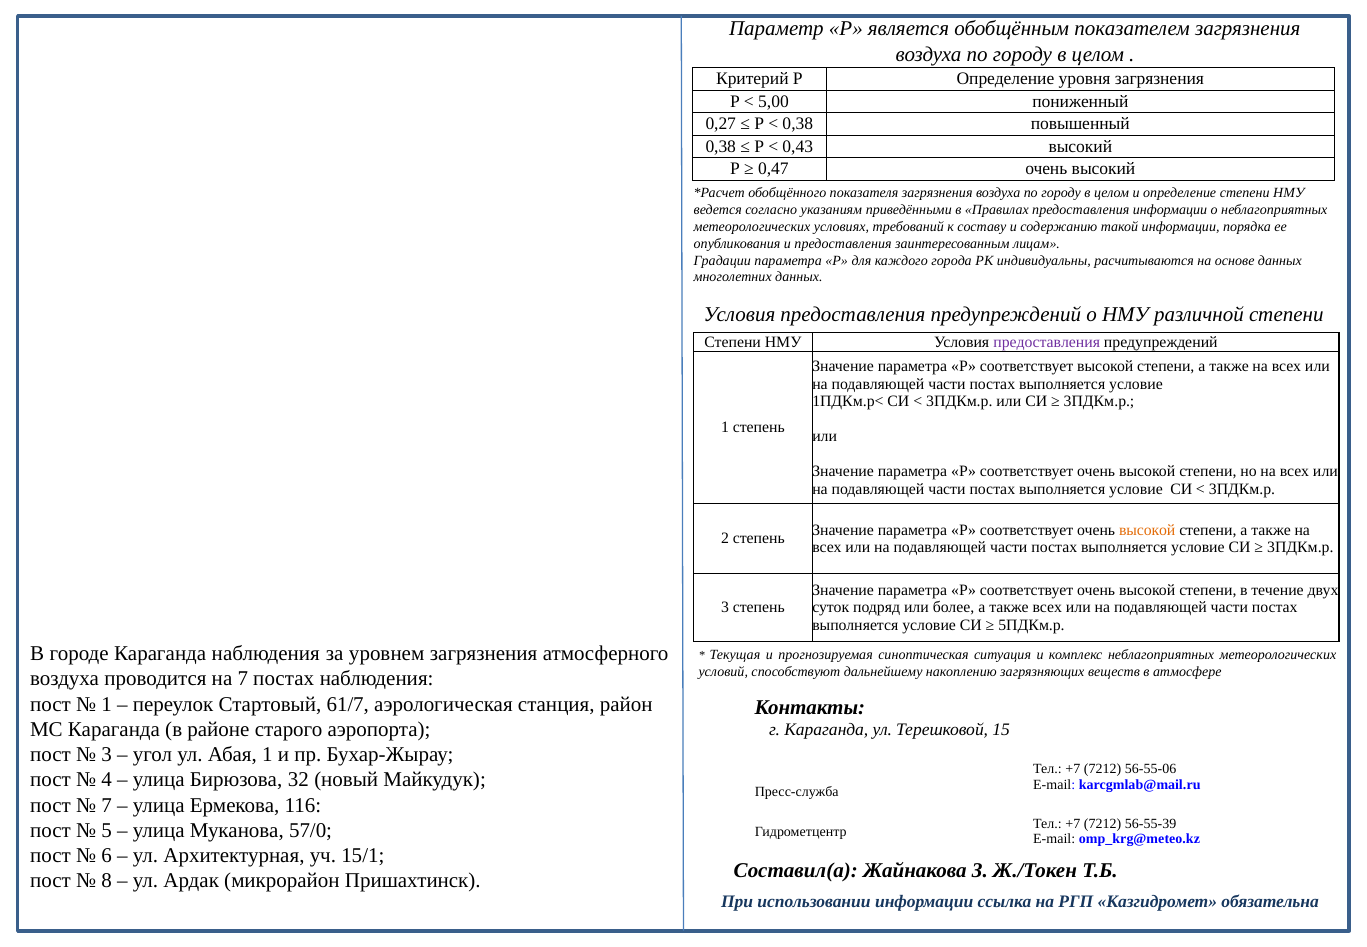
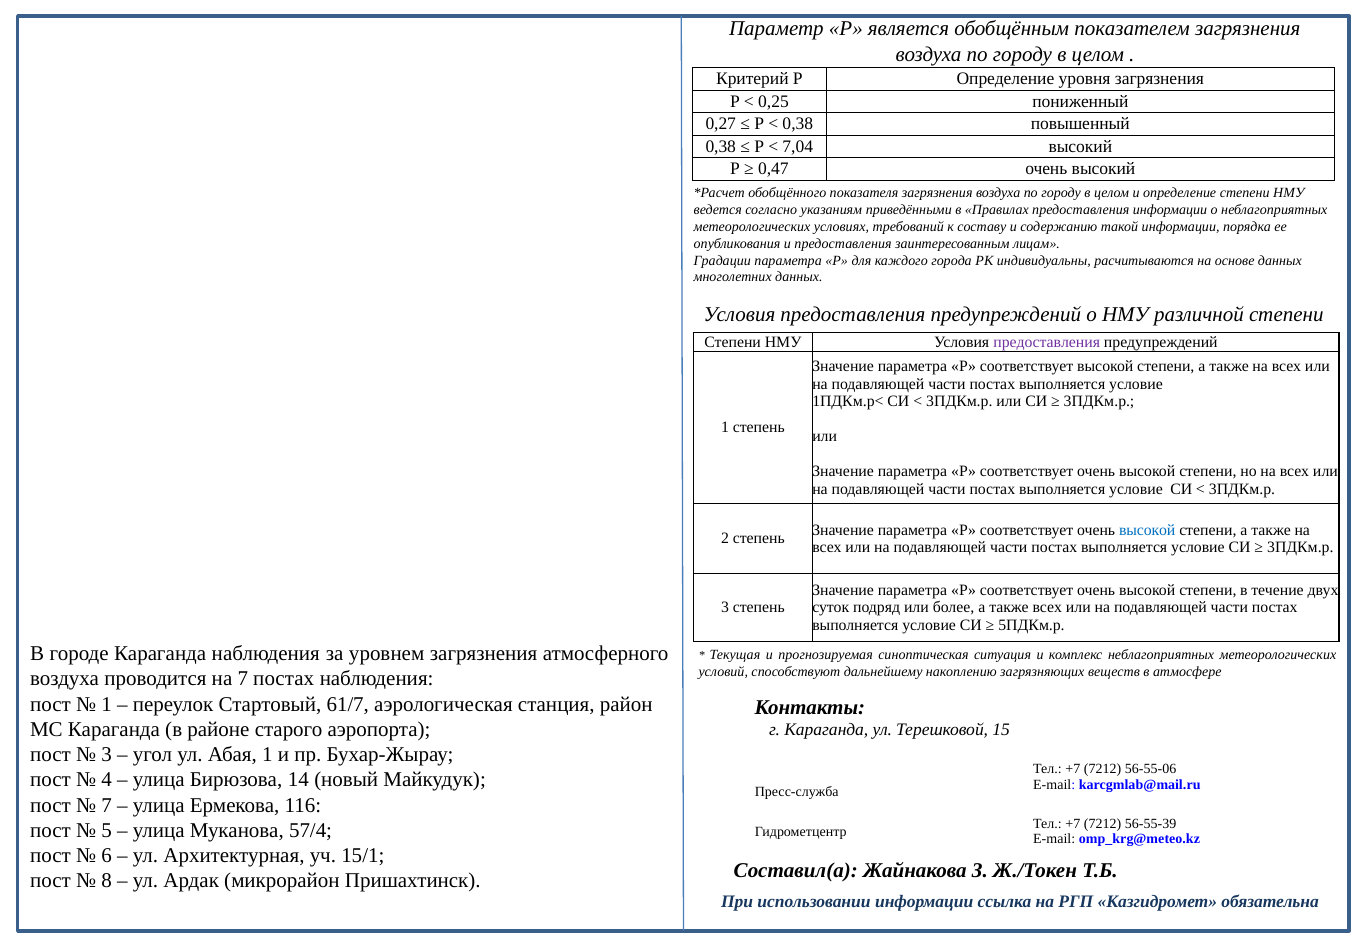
5,00: 5,00 -> 0,25
0,43: 0,43 -> 7,04
высокой at (1147, 529) colour: orange -> blue
32: 32 -> 14
57/0: 57/0 -> 57/4
